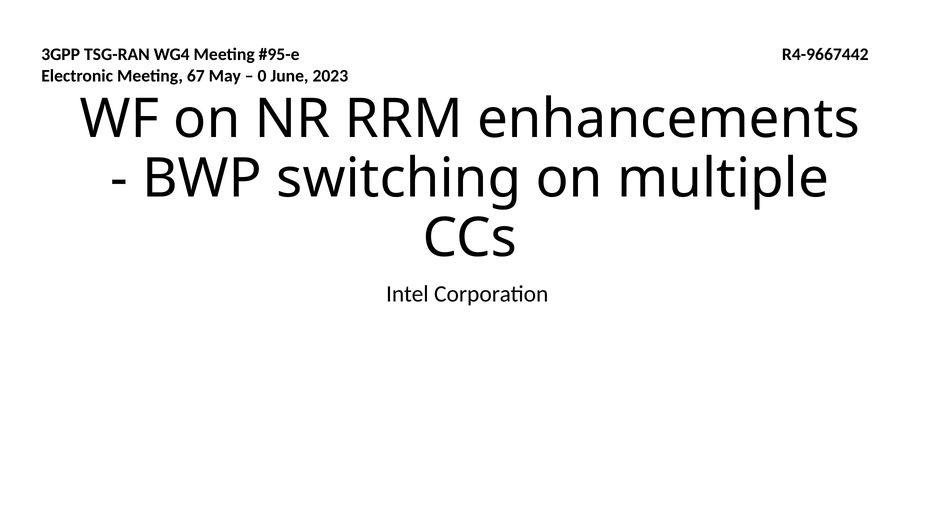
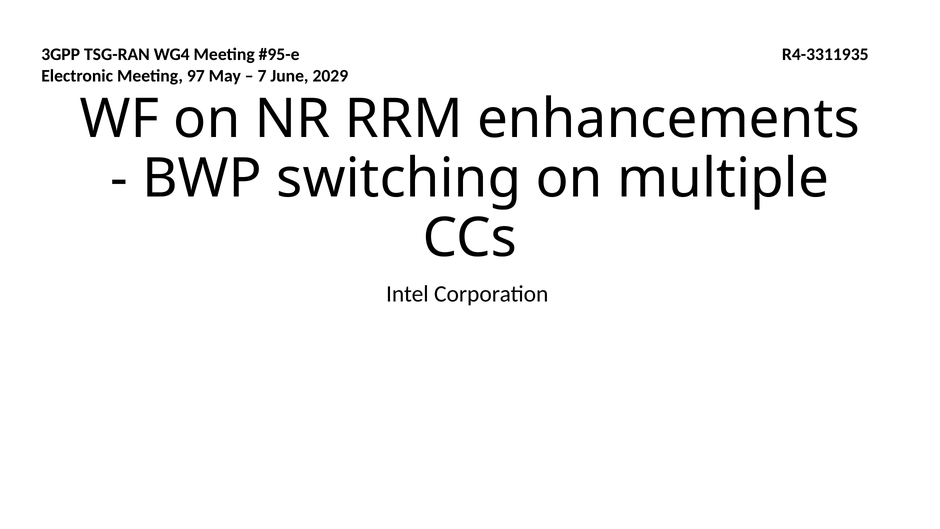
R4-9667442: R4-9667442 -> R4-3311935
67: 67 -> 97
0: 0 -> 7
2023: 2023 -> 2029
